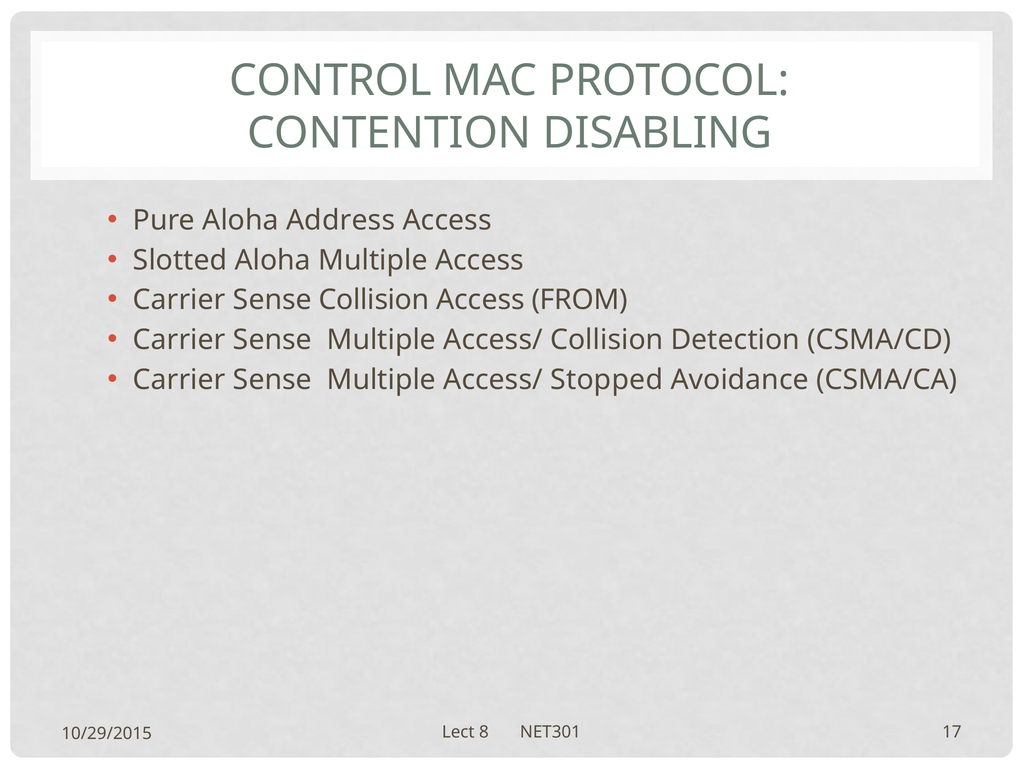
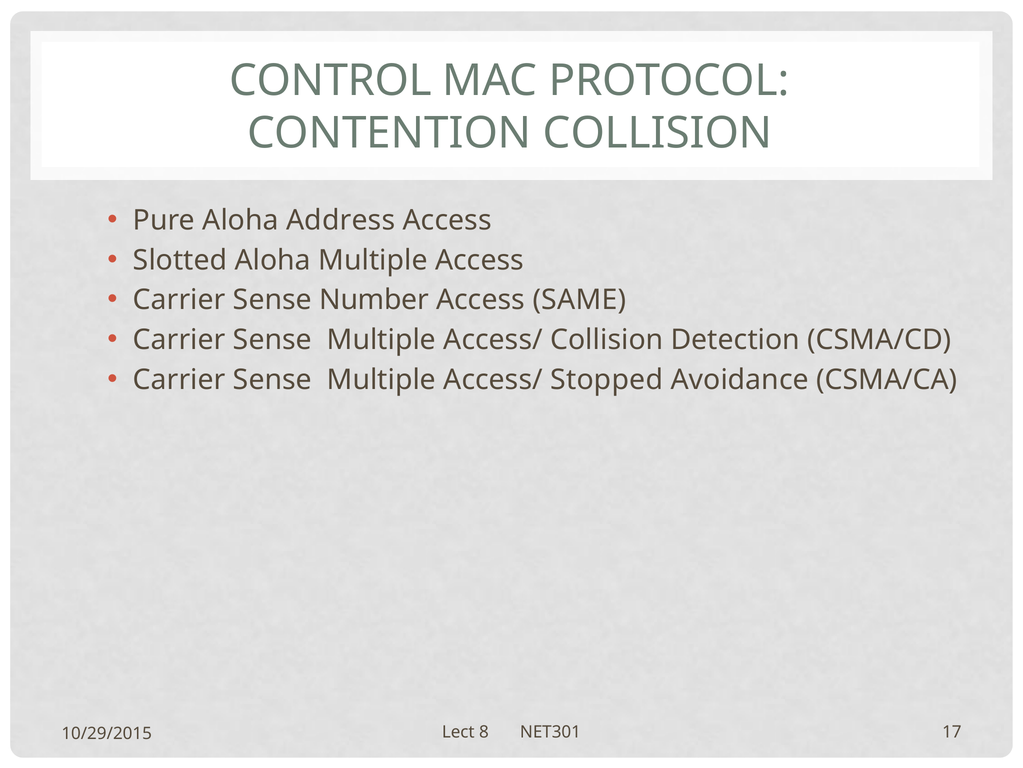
CONTENTION DISABLING: DISABLING -> COLLISION
Sense Collision: Collision -> Number
FROM: FROM -> SAME
